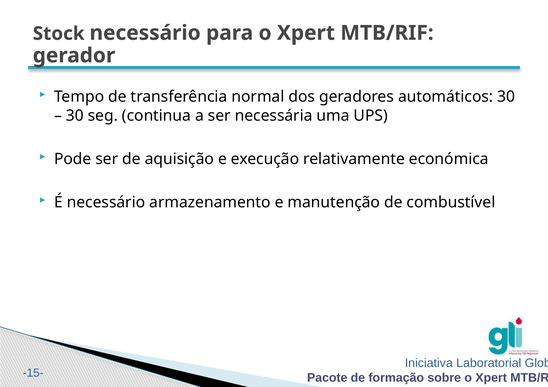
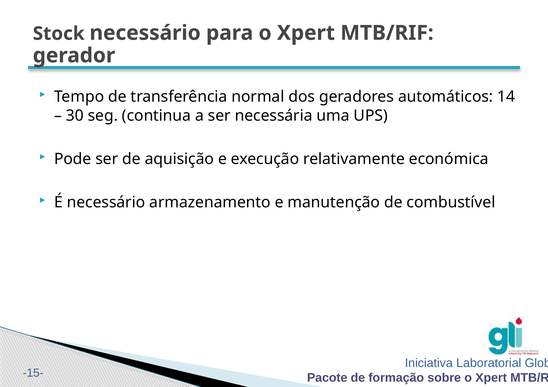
automáticos 30: 30 -> 14
